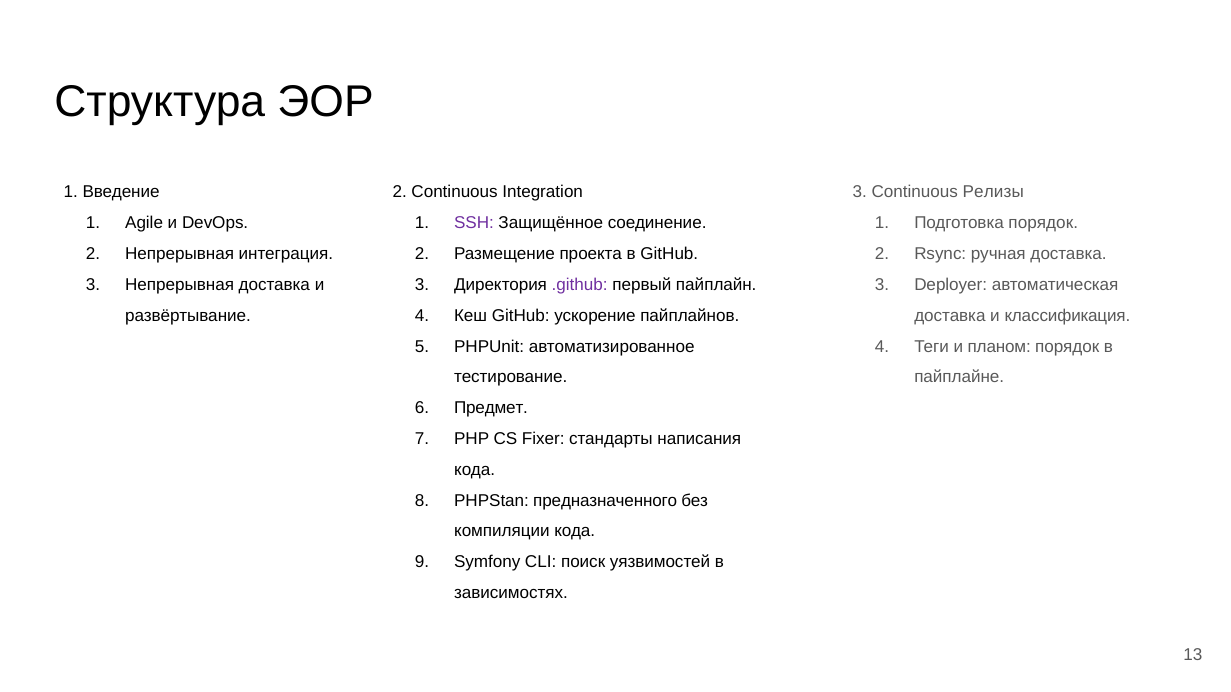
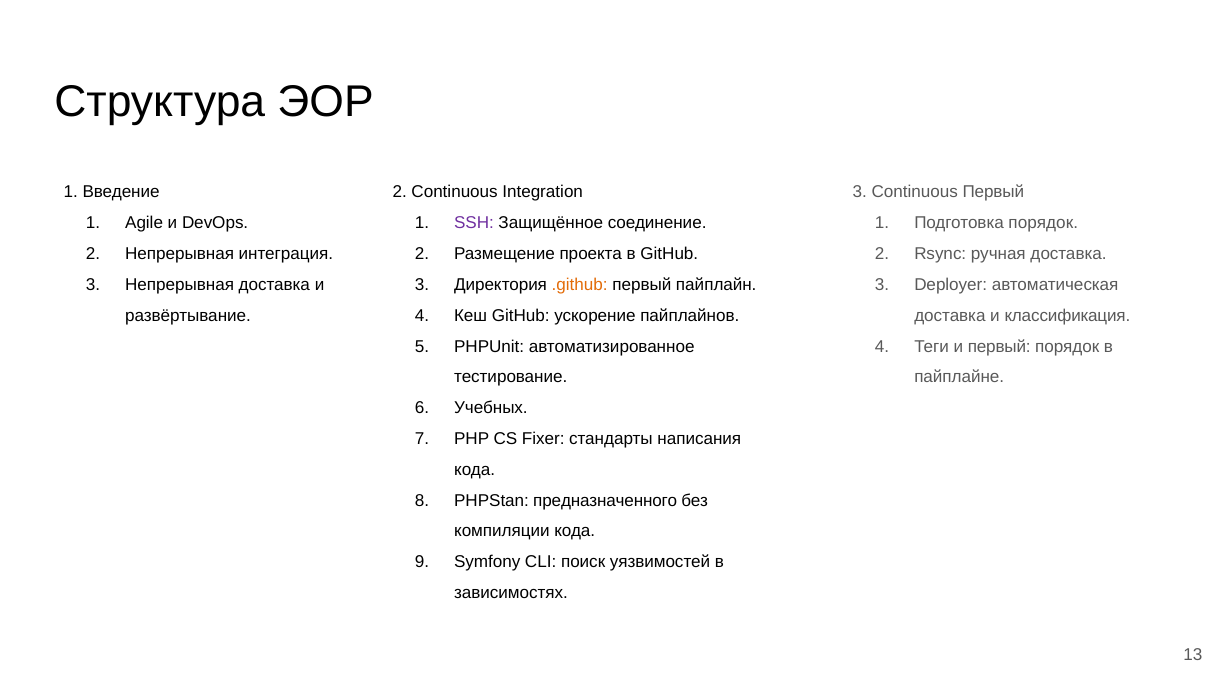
Continuous Релизы: Релизы -> Первый
.github colour: purple -> orange
и планом: планом -> первый
Предмет: Предмет -> Учебных
